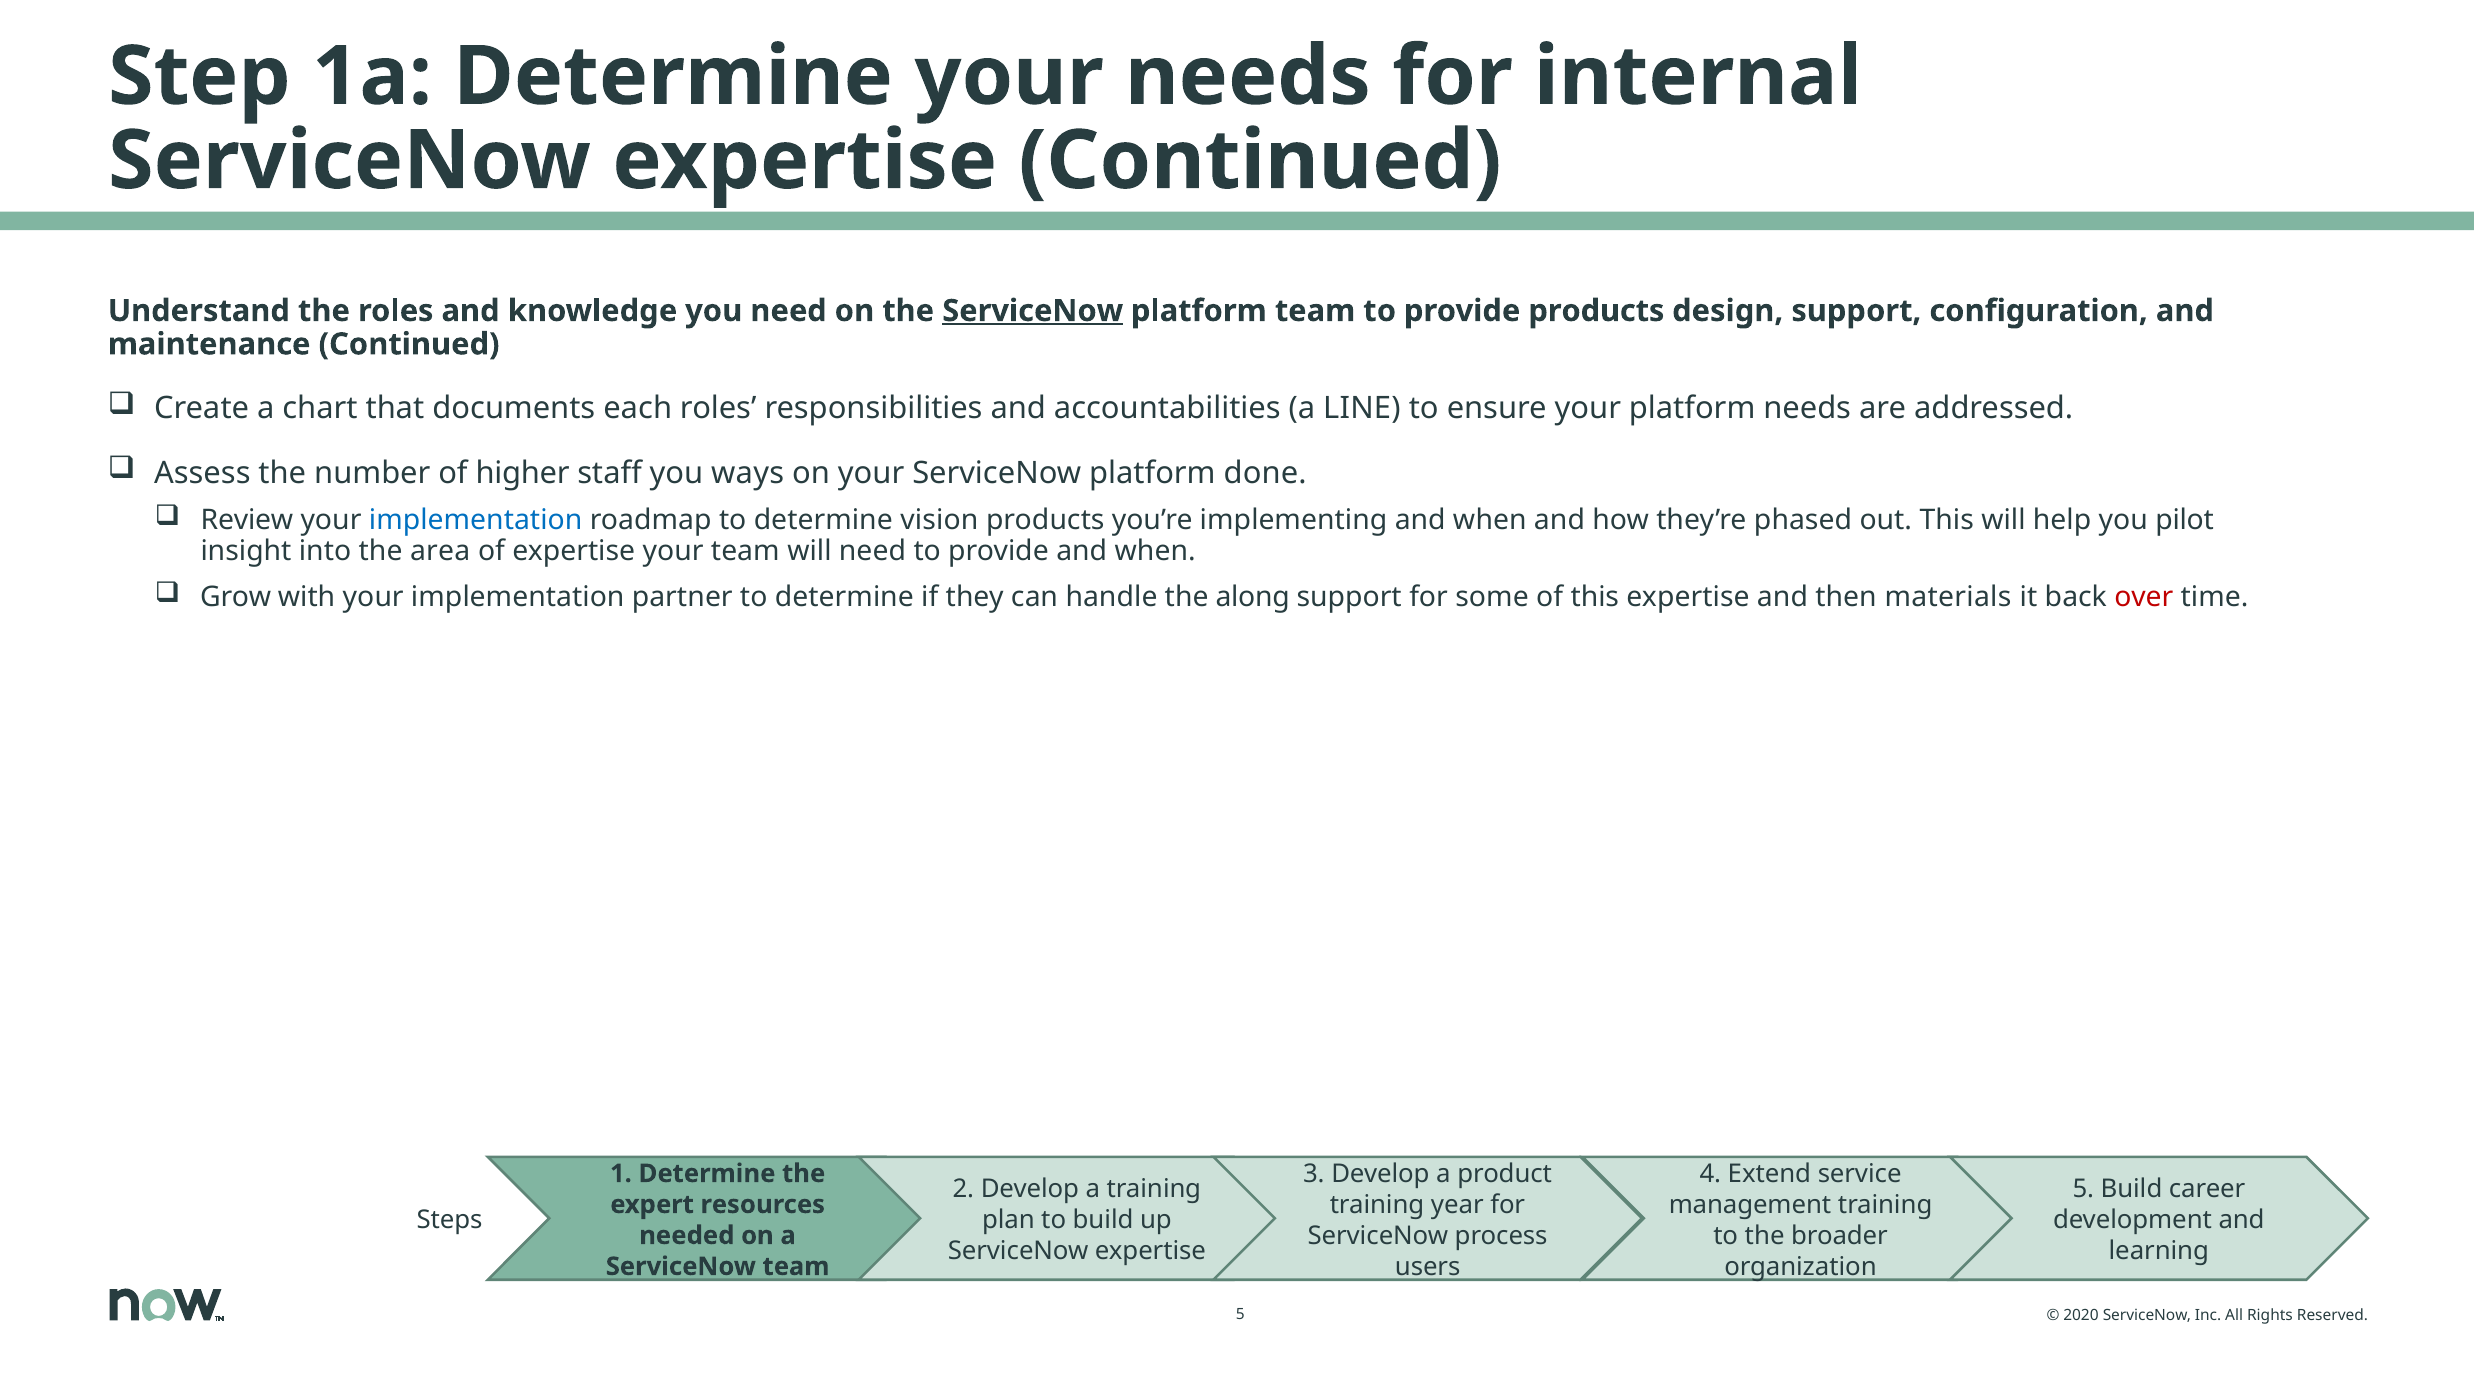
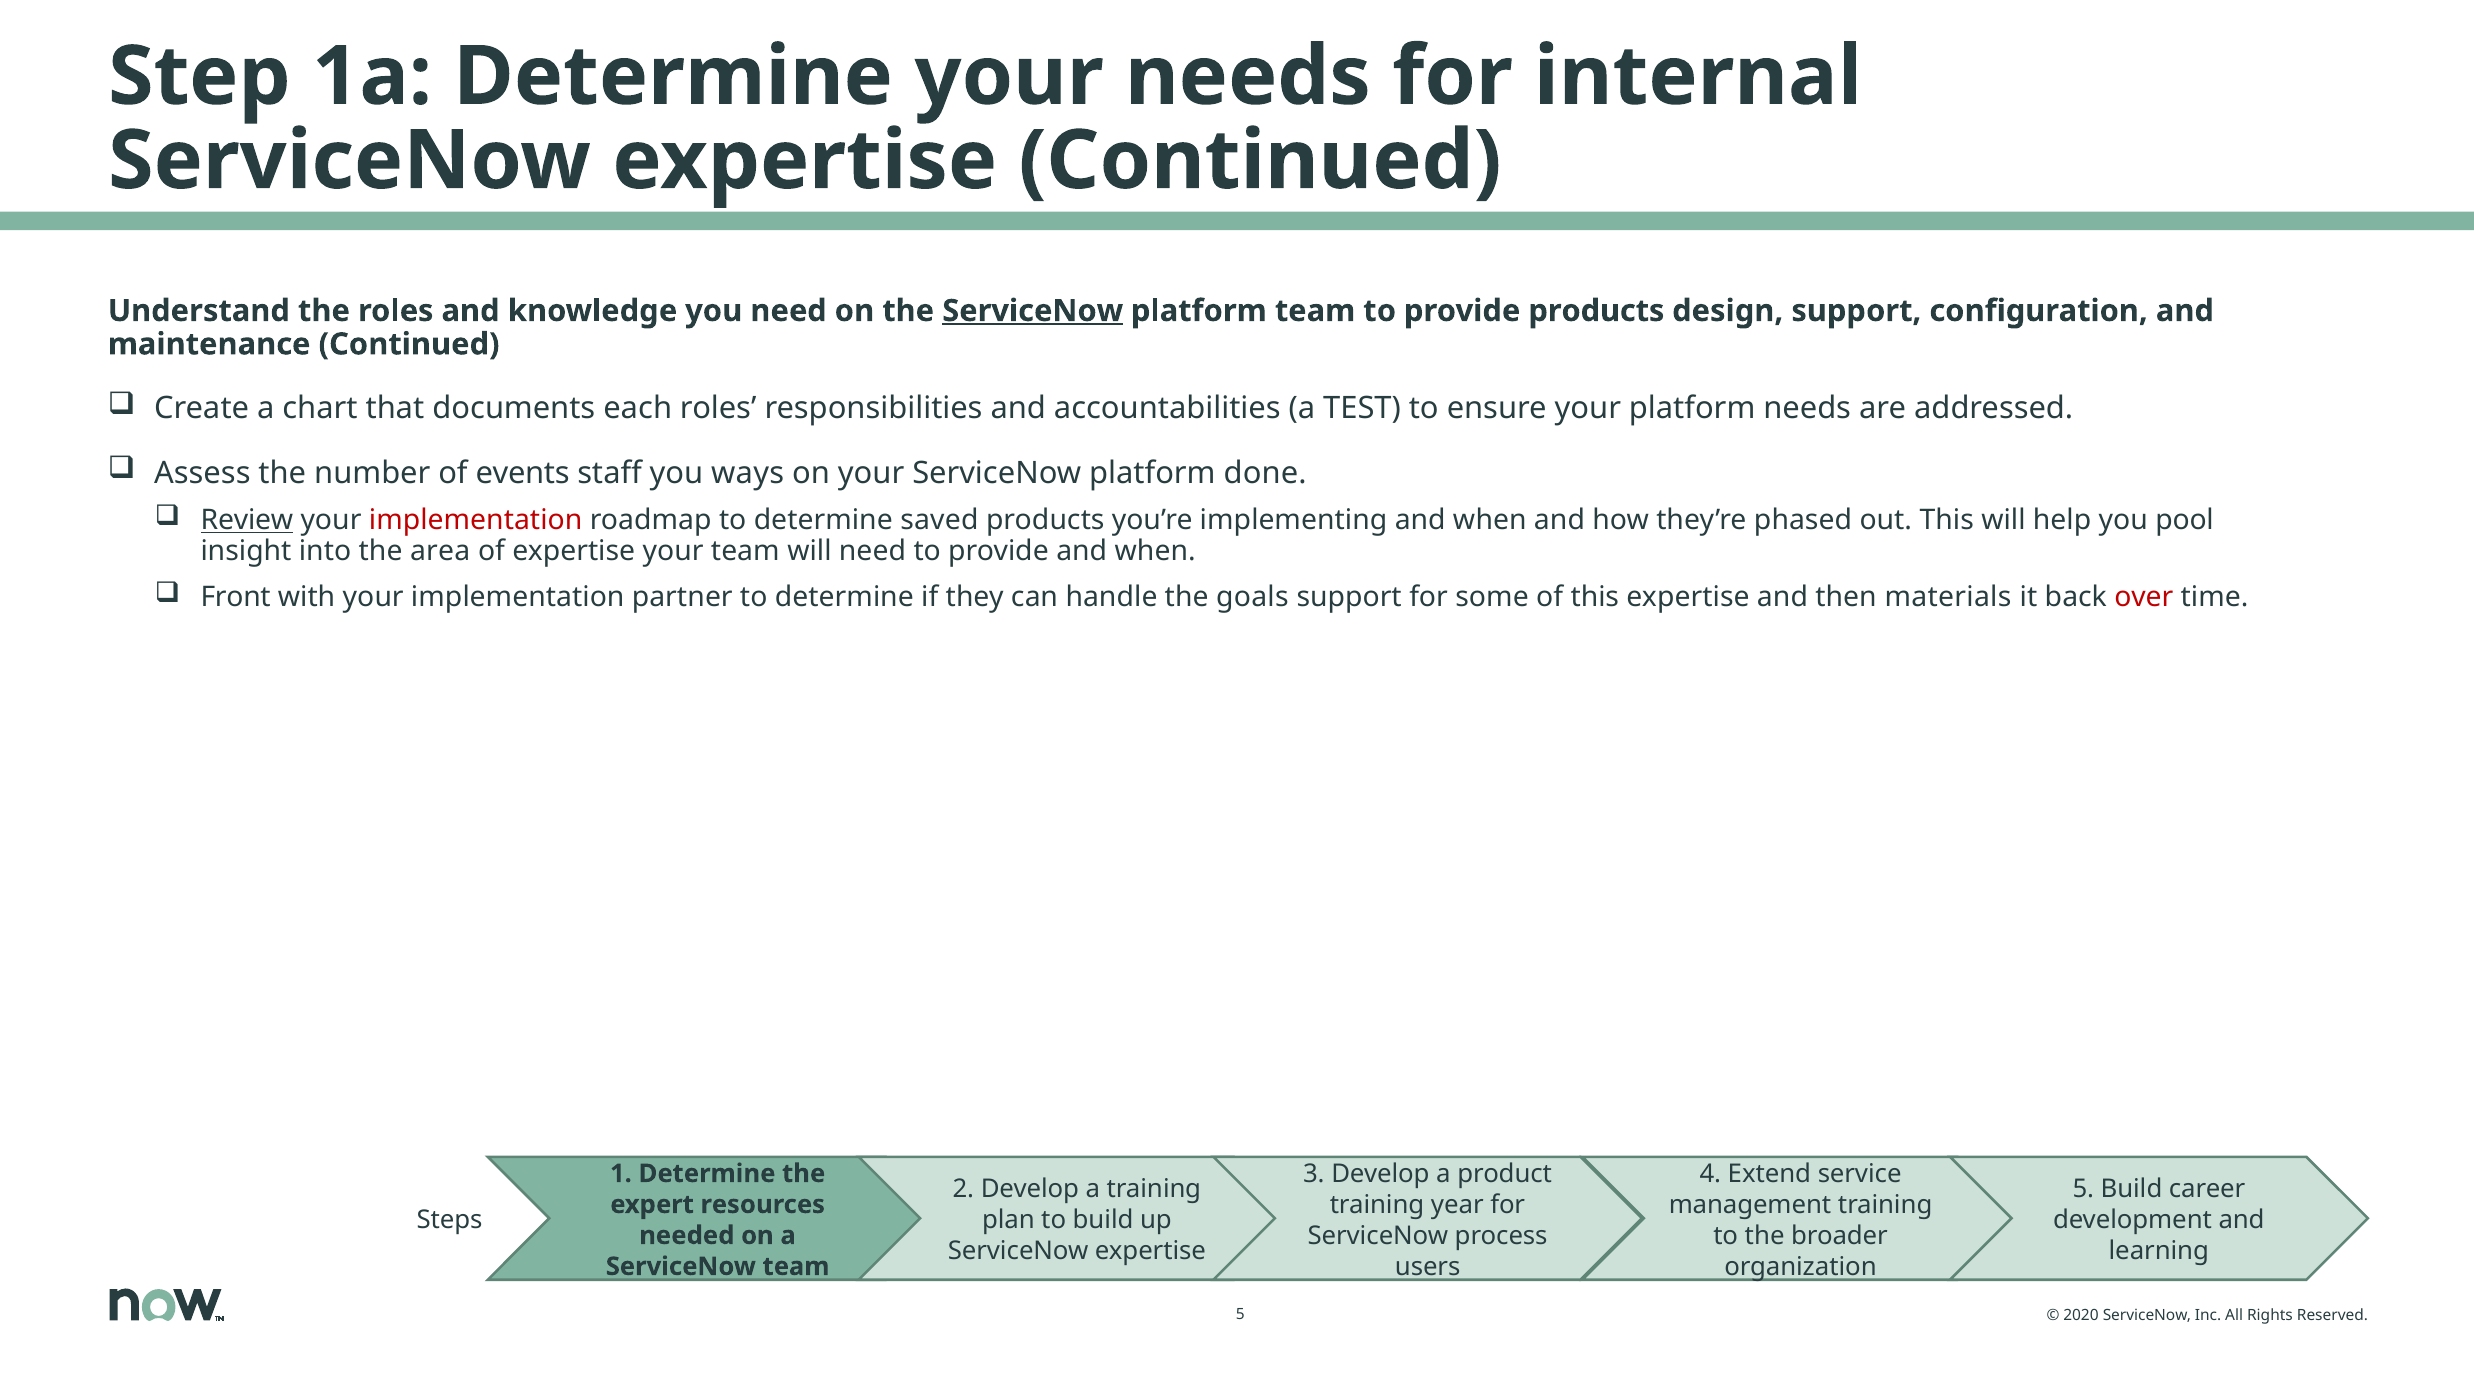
LINE: LINE -> TEST
higher: higher -> events
Review underline: none -> present
implementation at (476, 520) colour: blue -> red
vision: vision -> saved
pilot: pilot -> pool
Grow: Grow -> Front
along: along -> goals
